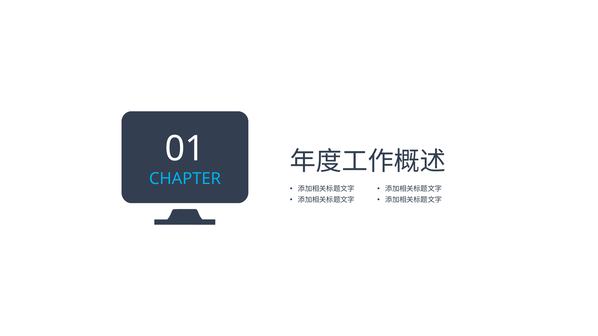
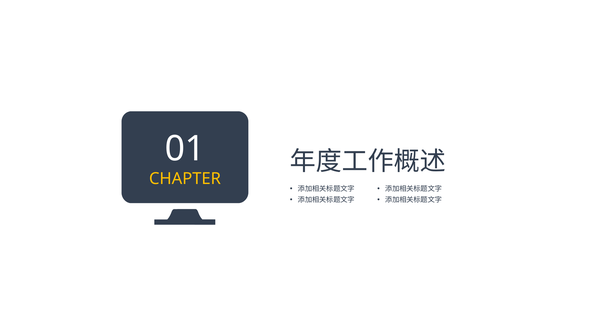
CHAPTER colour: light blue -> yellow
